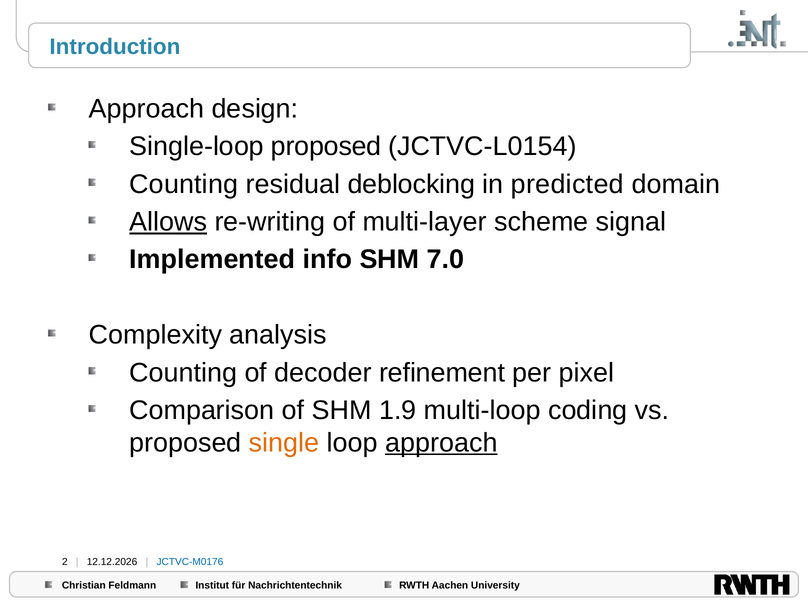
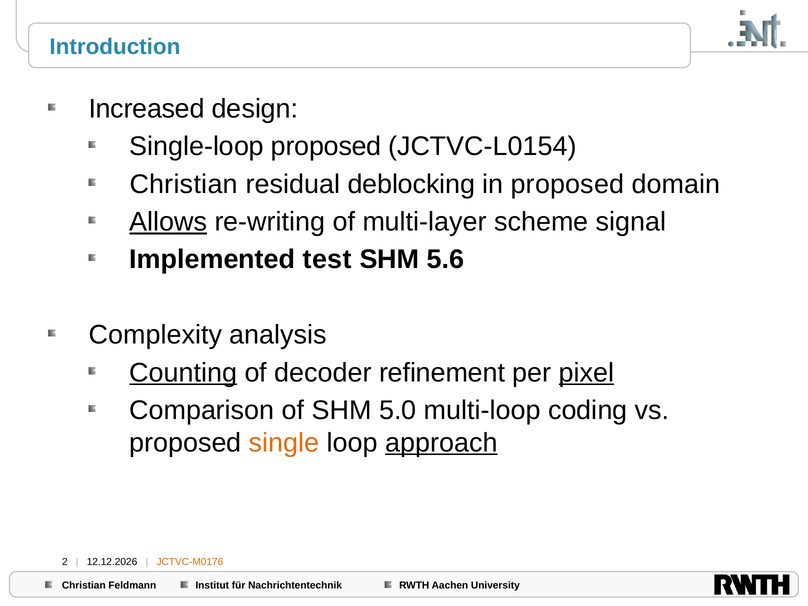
Approach at (146, 109): Approach -> Increased
Counting at (184, 184): Counting -> Christian
in predicted: predicted -> proposed
info: info -> test
7.0: 7.0 -> 5.6
Counting at (183, 373) underline: none -> present
pixel underline: none -> present
1.9: 1.9 -> 5.0
JCTVC-M0176 colour: blue -> orange
